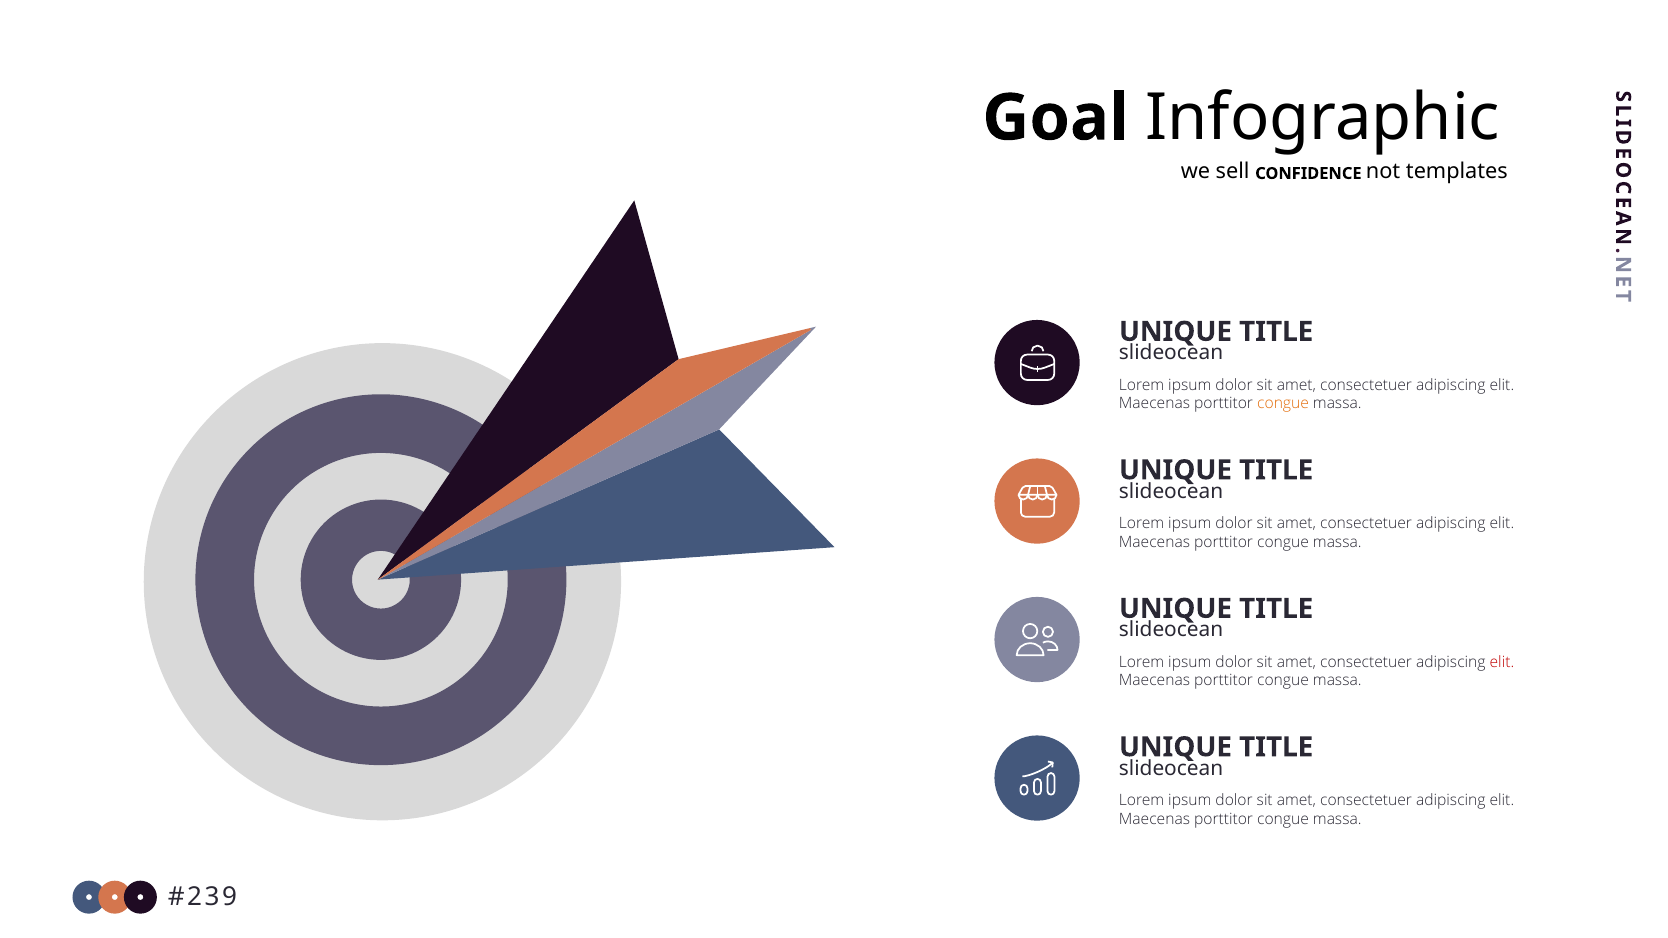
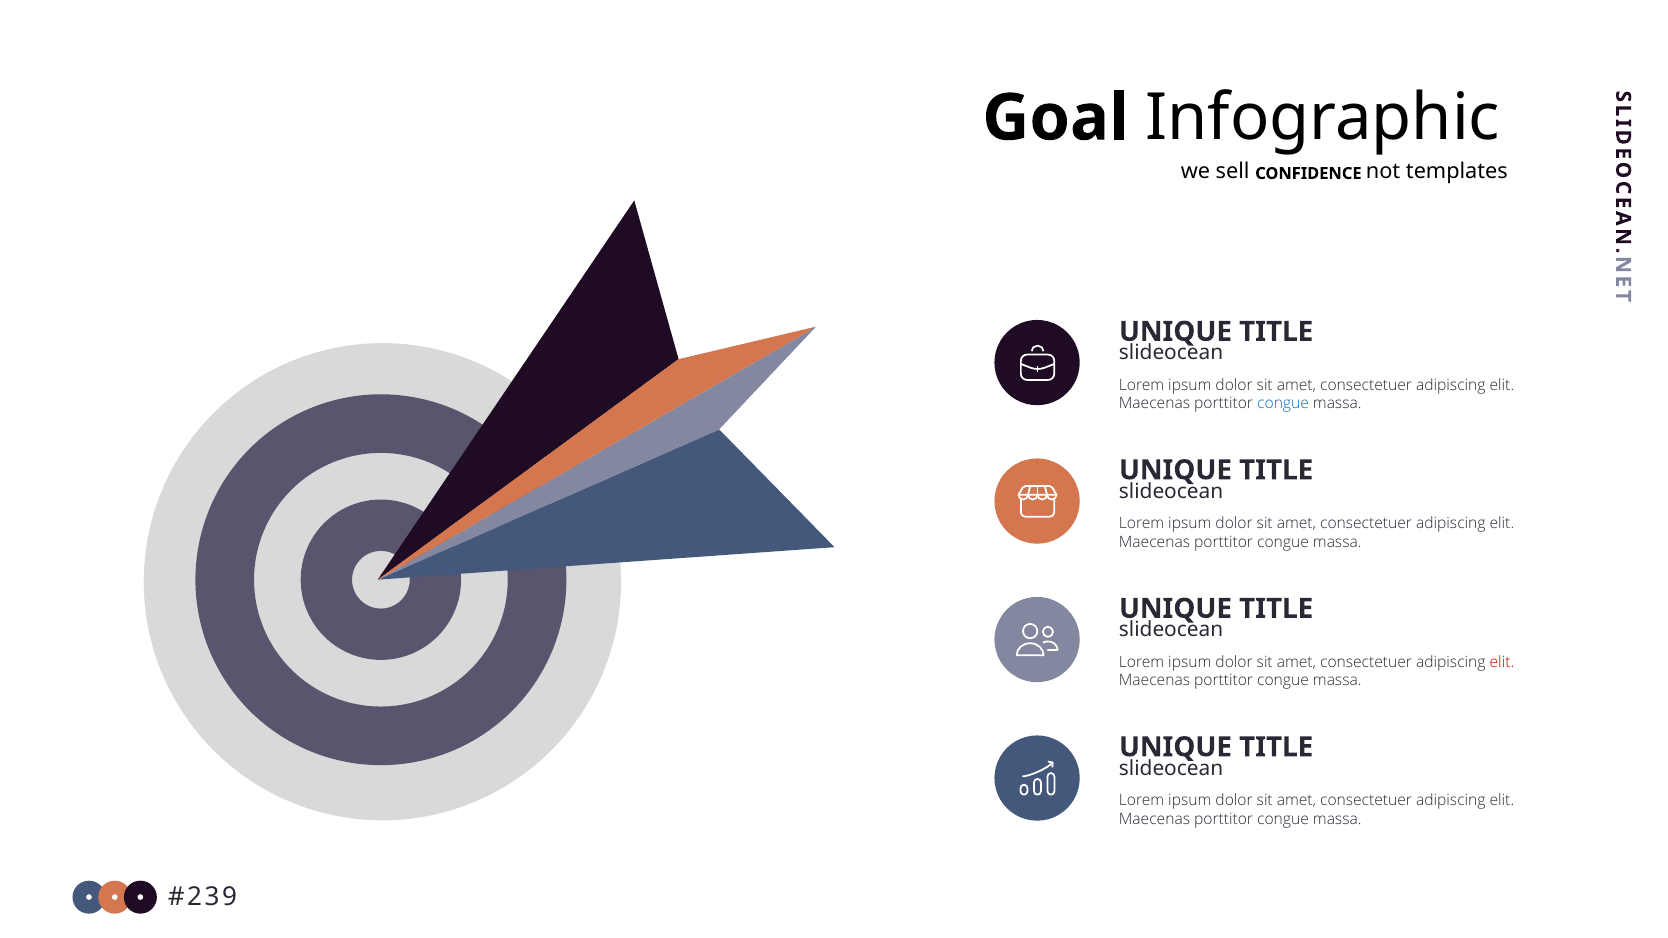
congue at (1283, 404) colour: orange -> blue
